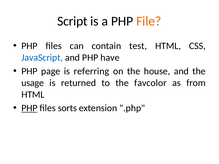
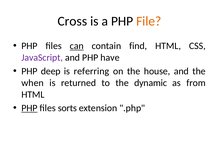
Script: Script -> Cross
can underline: none -> present
test: test -> find
JavaScript colour: blue -> purple
page: page -> deep
usage: usage -> when
favcolor: favcolor -> dynamic
